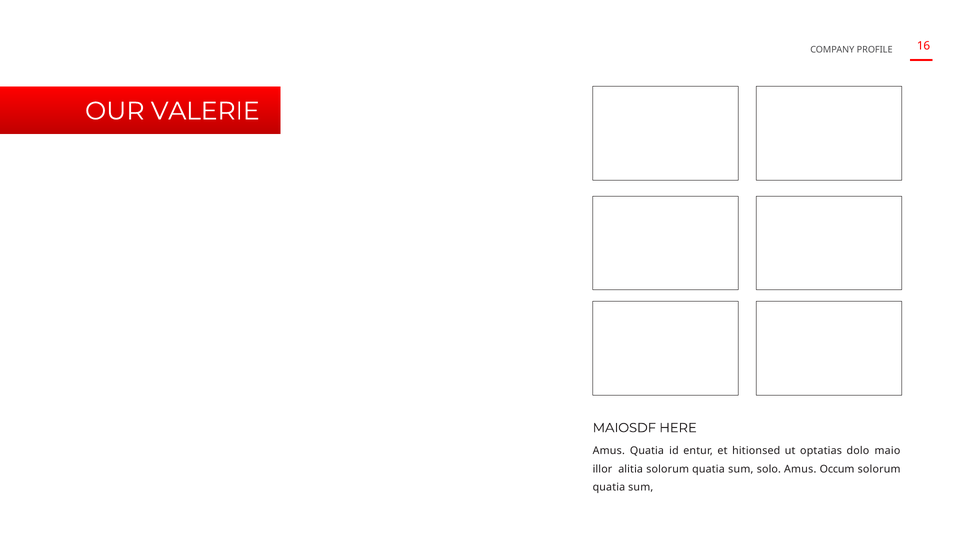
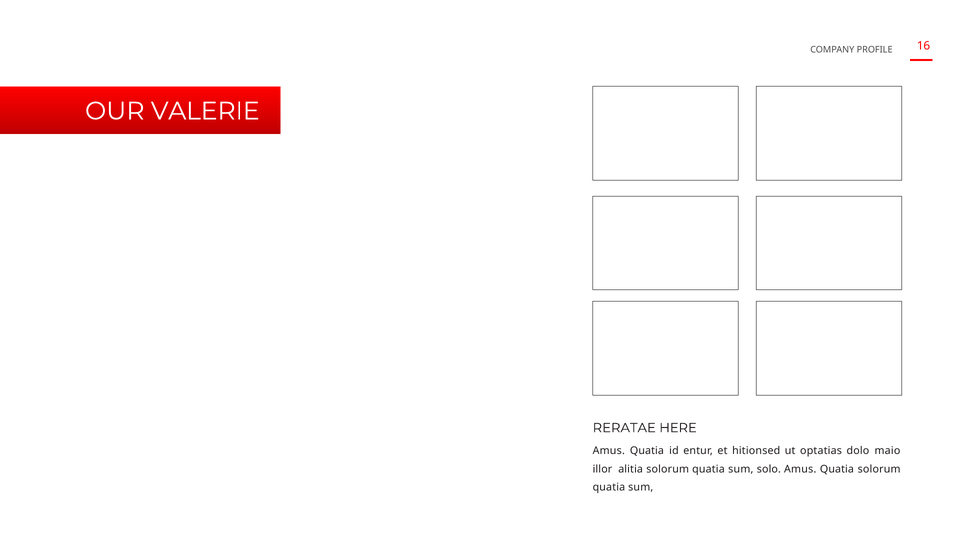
MAIOSDF: MAIOSDF -> RERATAE
solo Amus Occum: Occum -> Quatia
